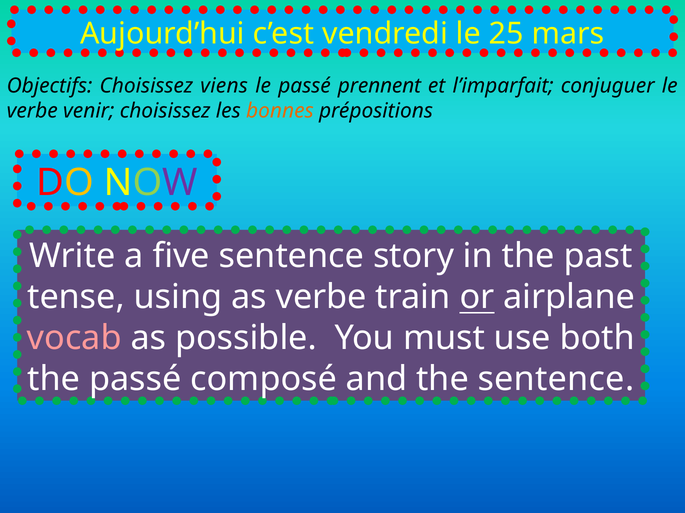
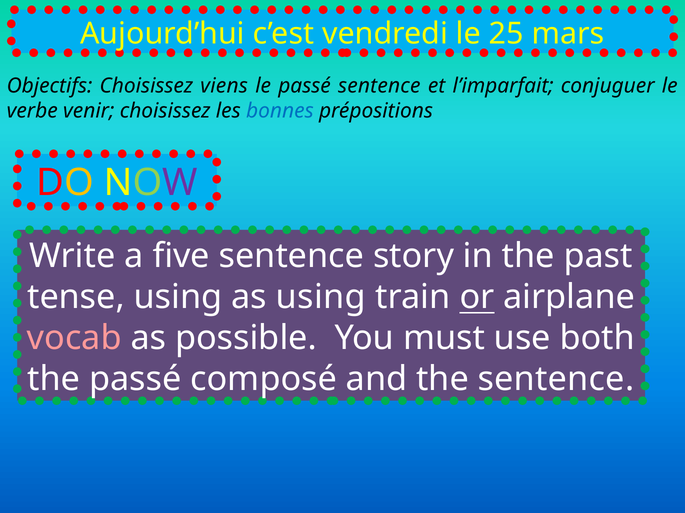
passé prennent: prennent -> sentence
bonnes colour: orange -> blue
as verbe: verbe -> using
